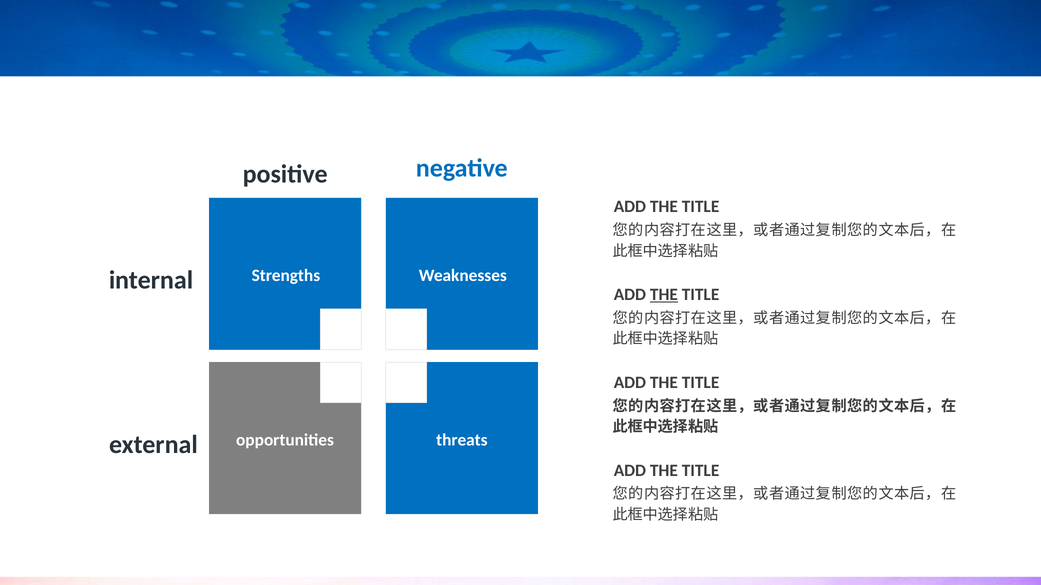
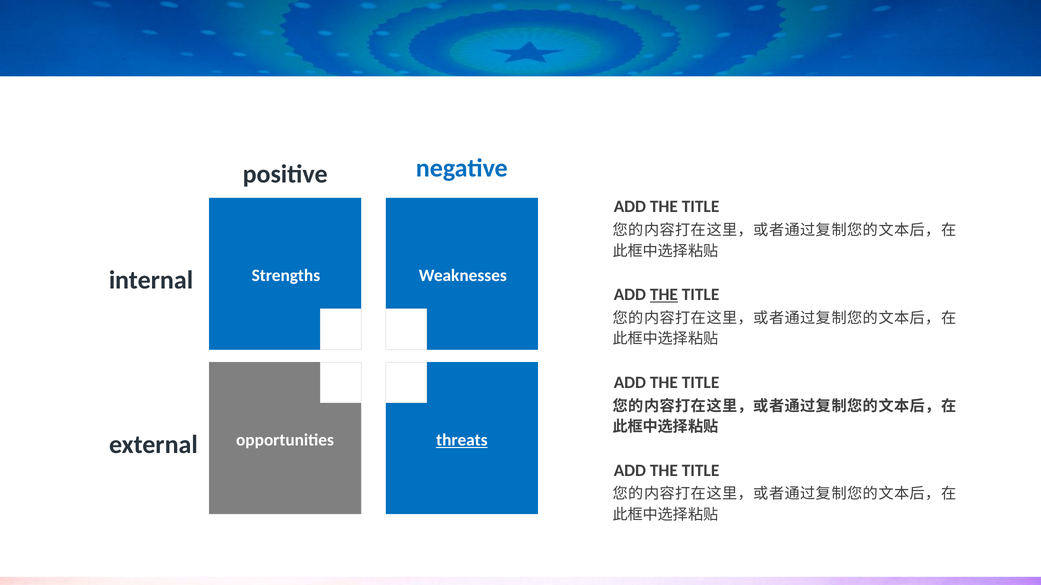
threats underline: none -> present
